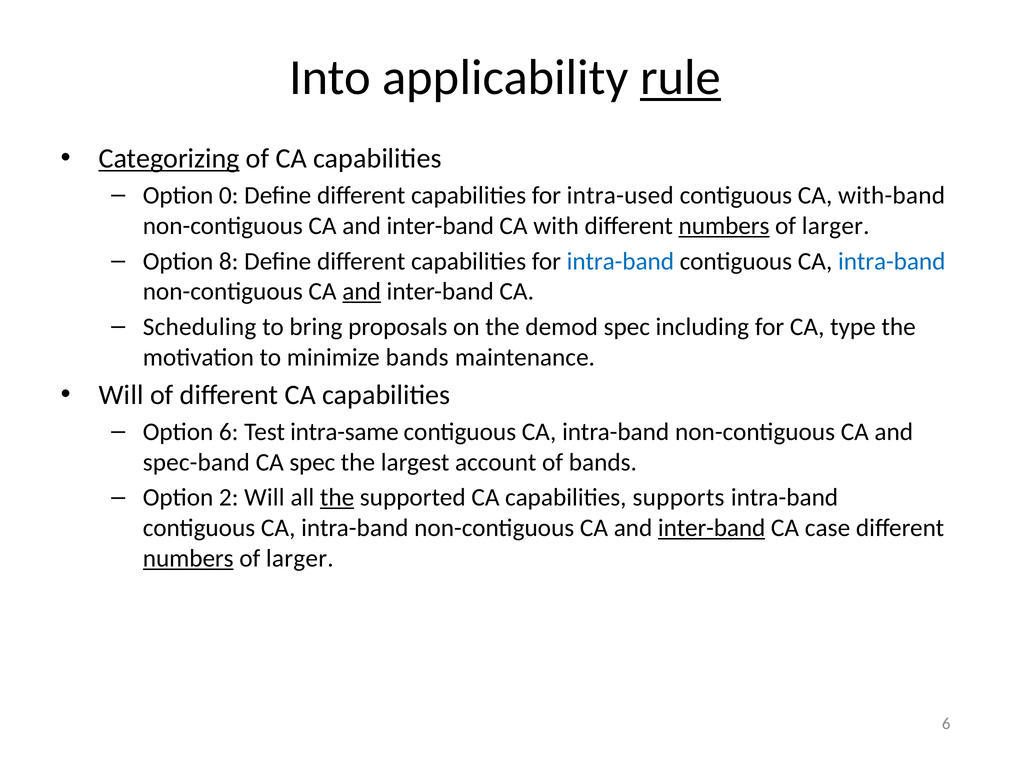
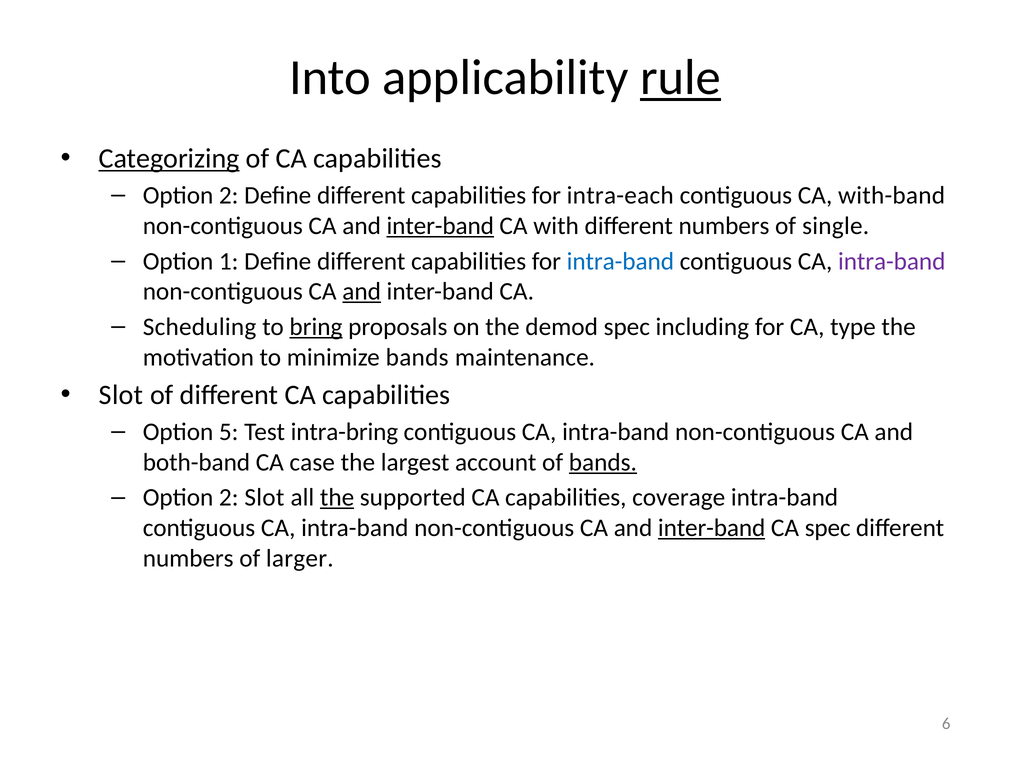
0 at (229, 196): 0 -> 2
intra-used: intra-used -> intra-each
inter-band at (440, 226) underline: none -> present
numbers at (724, 226) underline: present -> none
larger at (836, 226): larger -> single
8: 8 -> 1
intra-band at (892, 261) colour: blue -> purple
bring underline: none -> present
Will at (121, 395): Will -> Slot
Option 6: 6 -> 5
intra-same: intra-same -> intra-bring
spec-band: spec-band -> both-band
CA spec: spec -> case
bands at (603, 462) underline: none -> present
2 Will: Will -> Slot
supports: supports -> coverage
CA case: case -> spec
numbers at (188, 558) underline: present -> none
